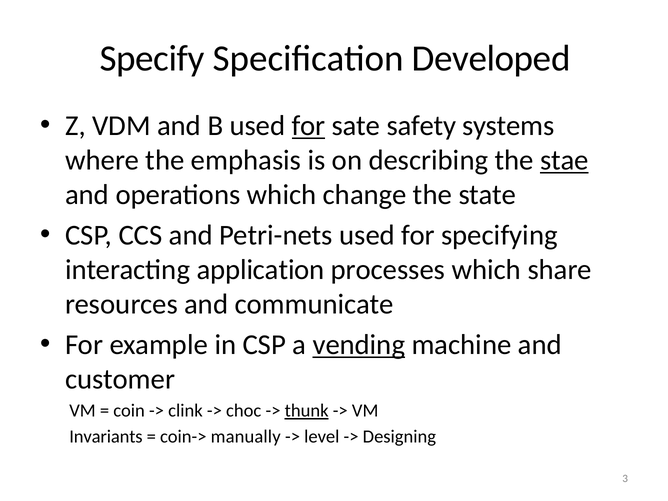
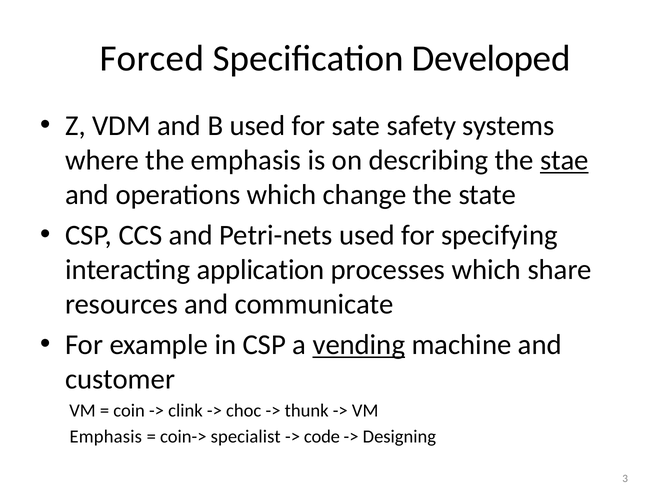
Specify: Specify -> Forced
for at (309, 126) underline: present -> none
thunk underline: present -> none
Invariants at (106, 437): Invariants -> Emphasis
manually: manually -> specialist
level: level -> code
